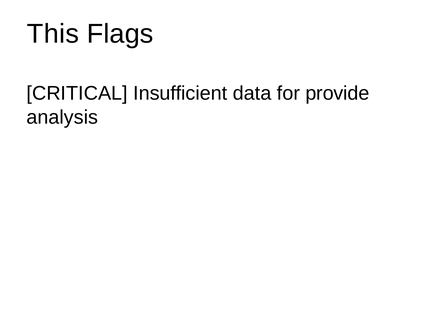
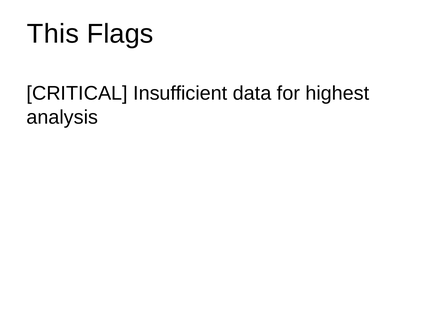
provide: provide -> highest
